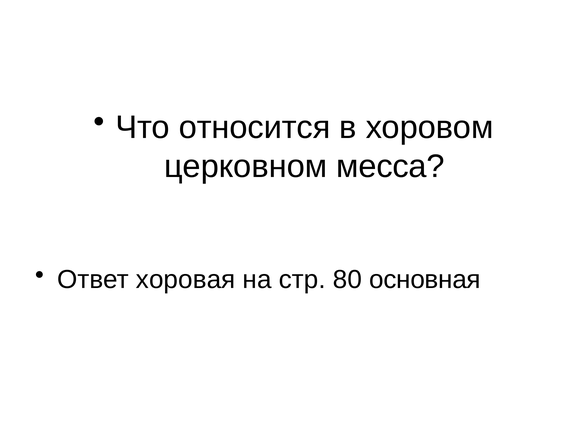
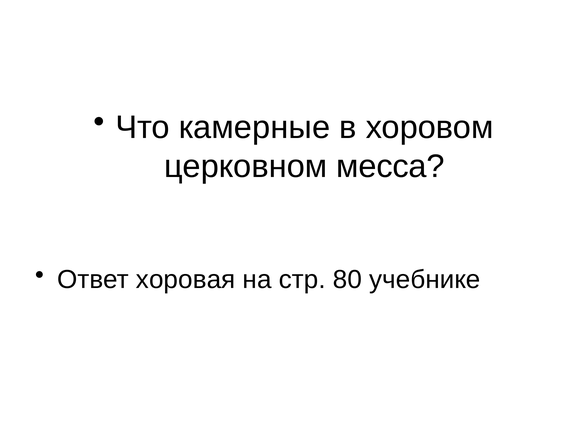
относится: относится -> камерные
основная: основная -> учебнике
